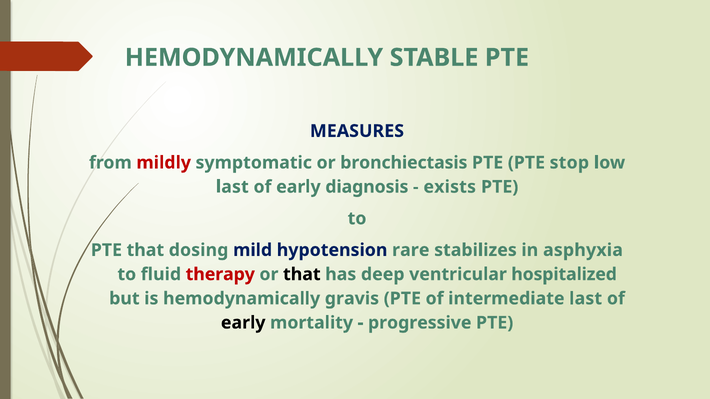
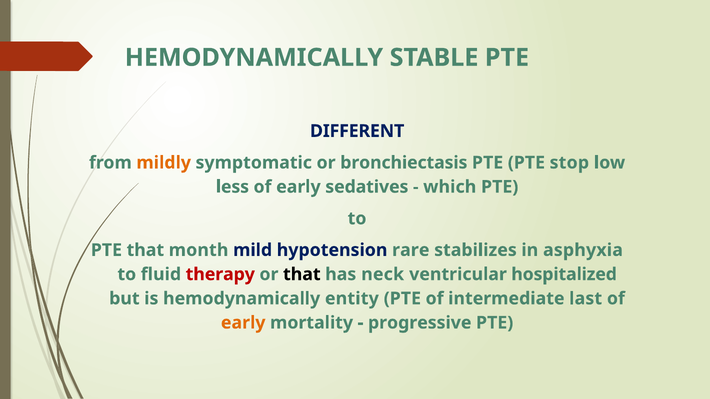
MEASURES: MEASURES -> DIFFERENT
mildly colour: red -> orange
last at (232, 187): last -> less
diagnosis: diagnosis -> sedatives
exists: exists -> which
dosing: dosing -> month
deep: deep -> neck
gravis: gravis -> entity
early at (243, 323) colour: black -> orange
